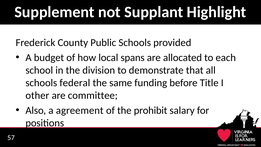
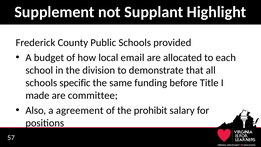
spans: spans -> email
federal: federal -> specific
other: other -> made
